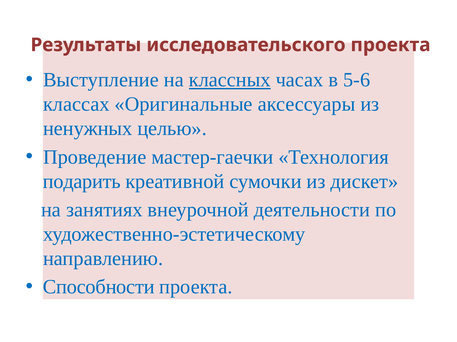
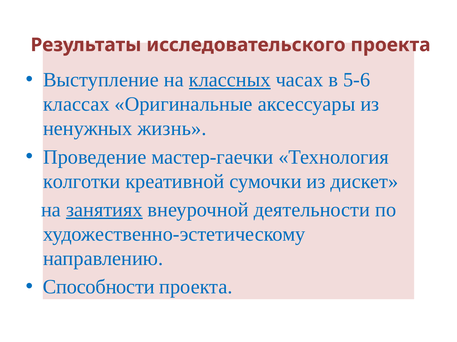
целью: целью -> жизнь
подарить: подарить -> колготки
занятиях underline: none -> present
